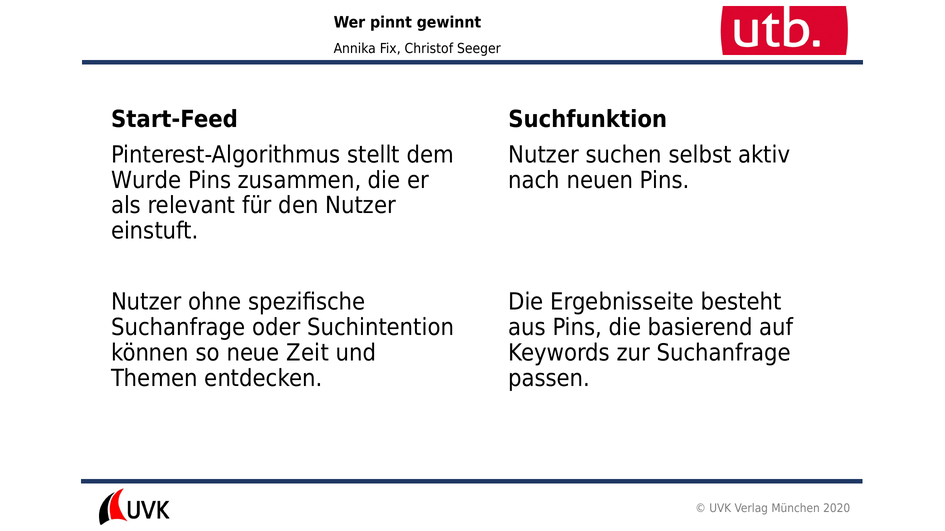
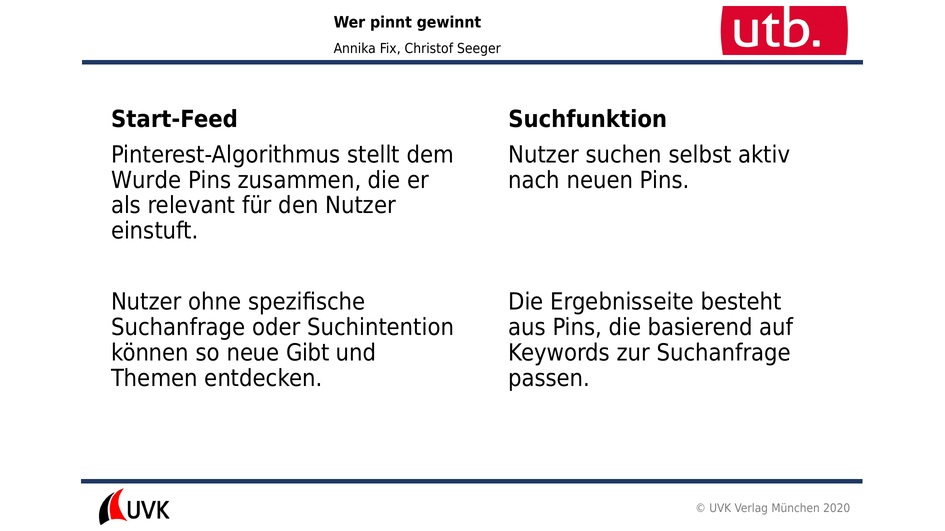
Zeit: Zeit -> Gibt
